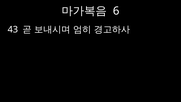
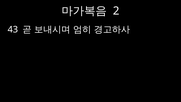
6: 6 -> 2
